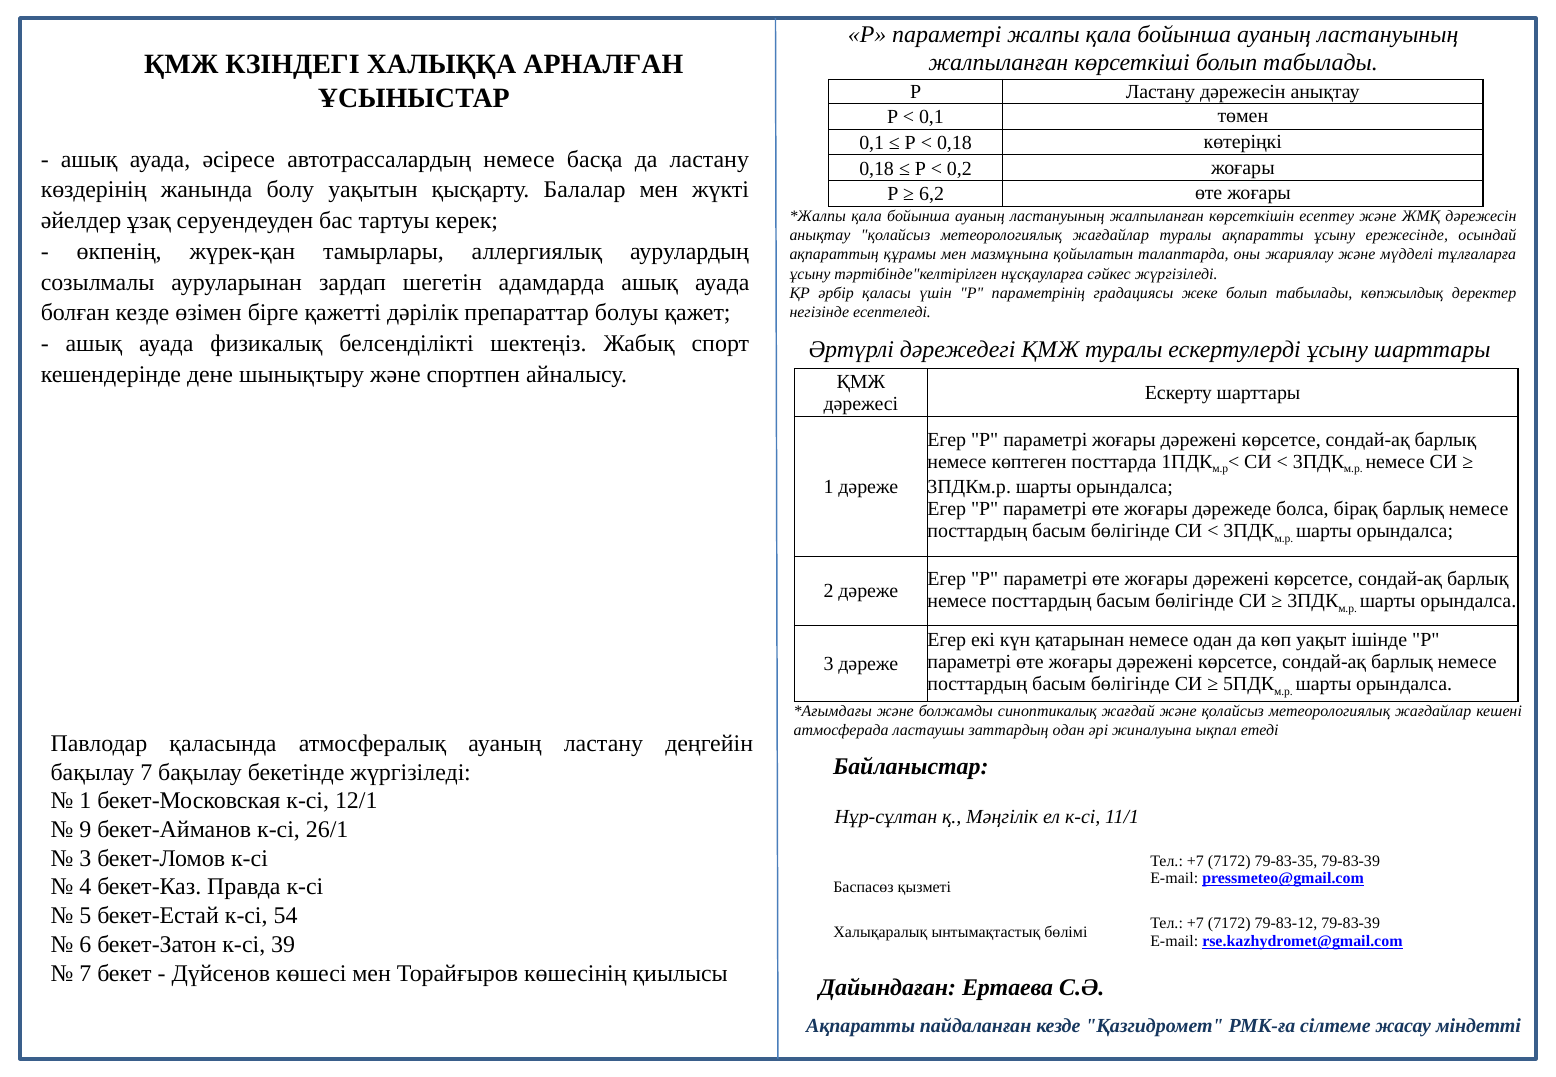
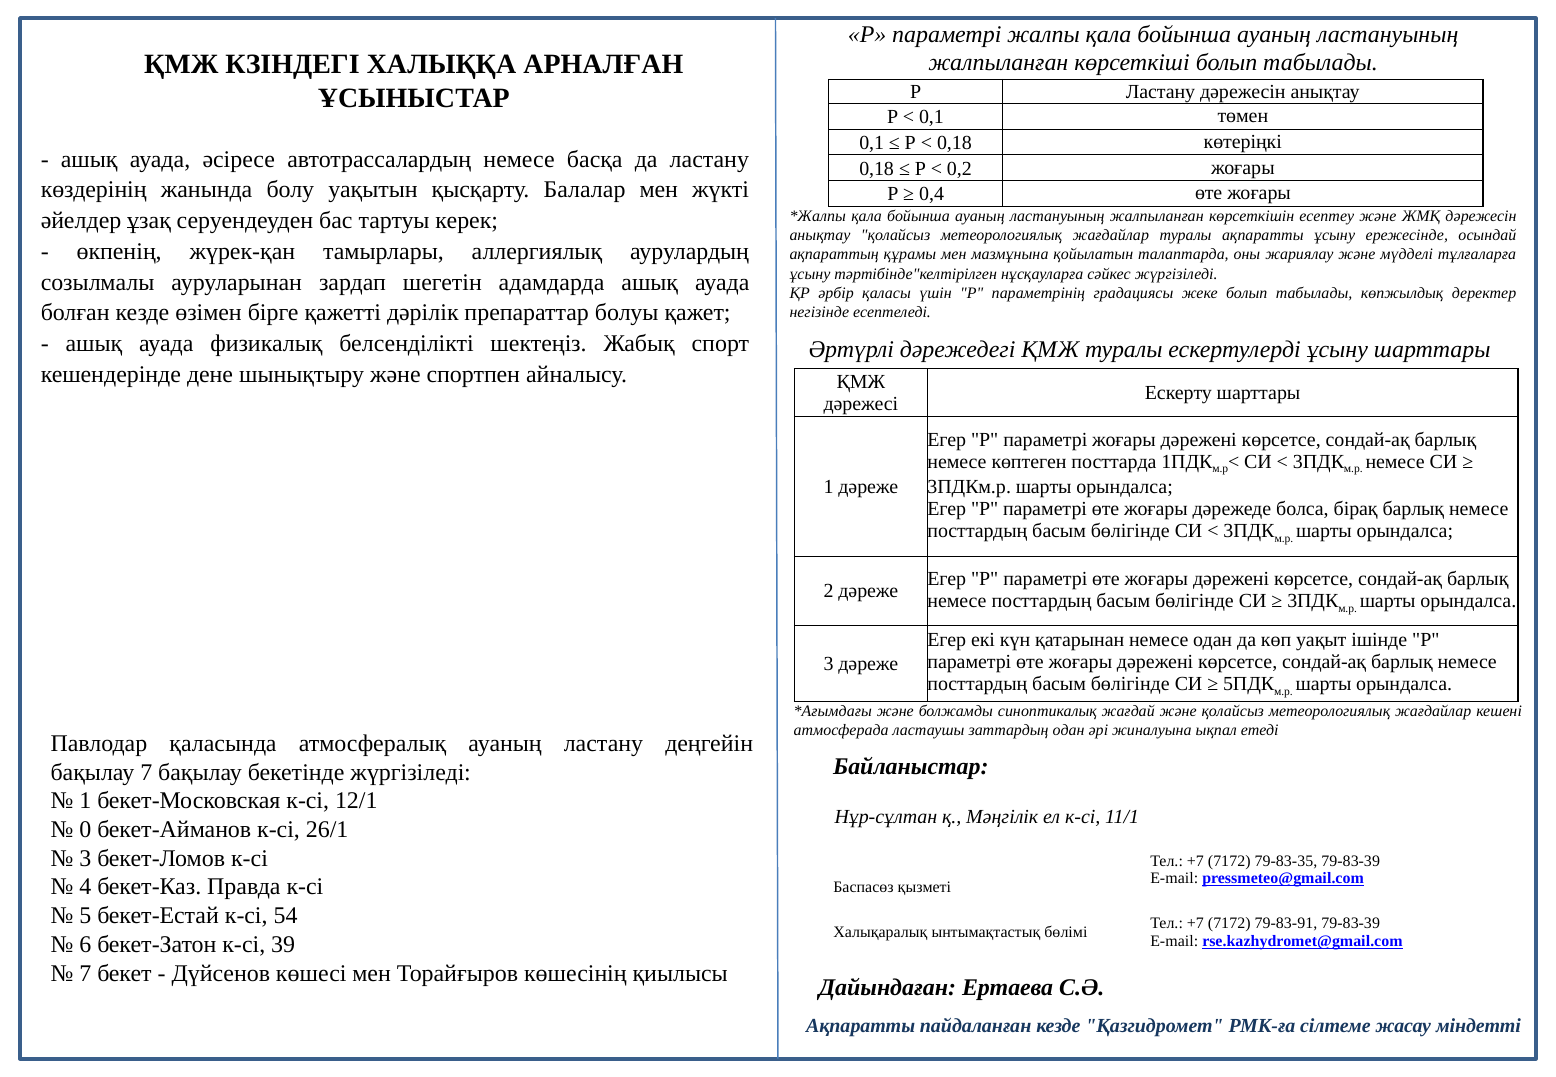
6,2: 6,2 -> 0,4
9: 9 -> 0
79-83-12: 79-83-12 -> 79-83-91
